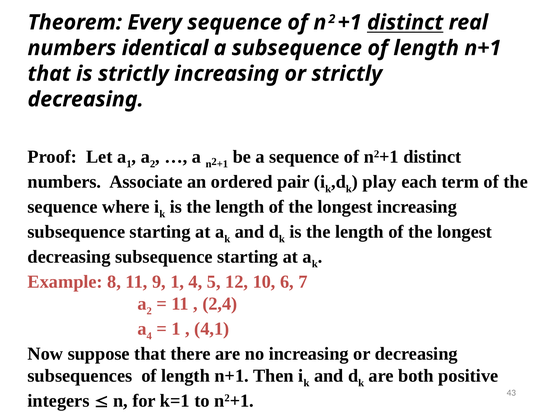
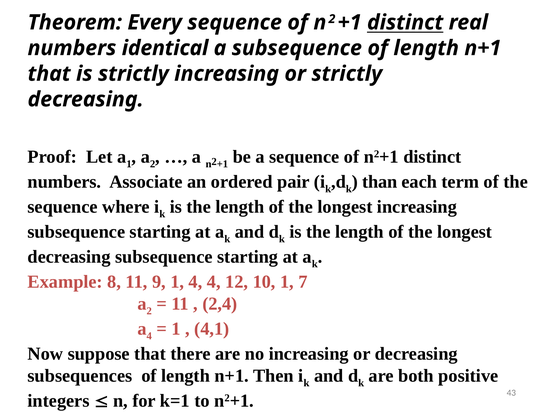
play: play -> than
4 5: 5 -> 4
10 6: 6 -> 1
